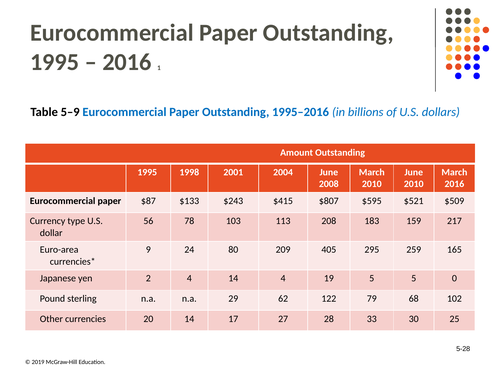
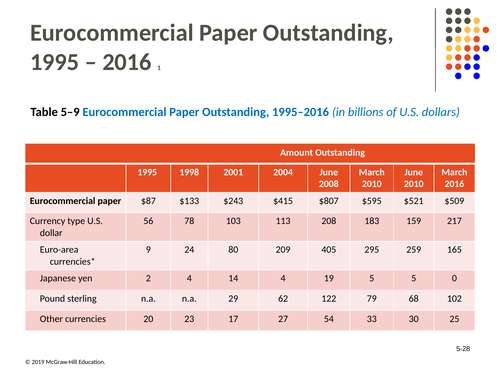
20 14: 14 -> 23
28: 28 -> 54
